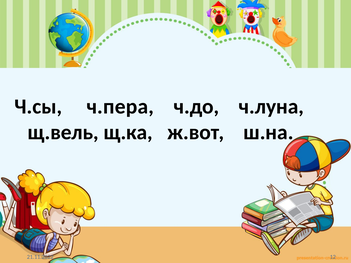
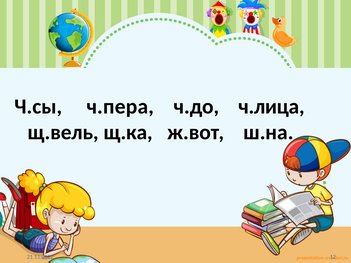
ч.луна: ч.луна -> ч.лица
